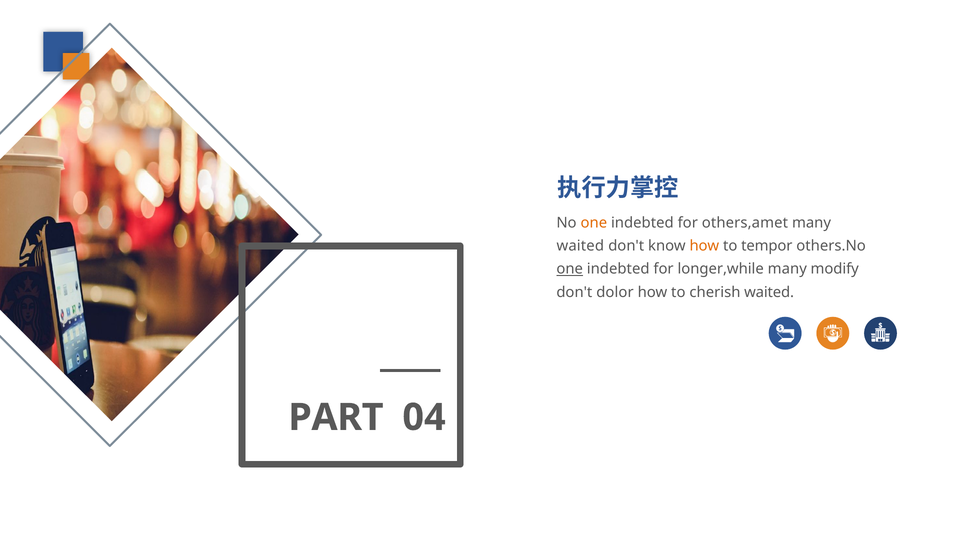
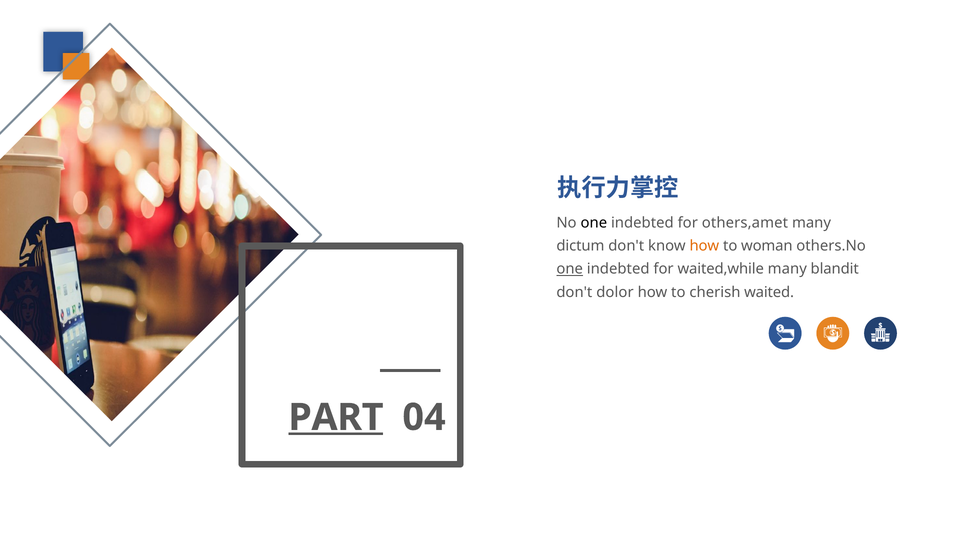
one at (594, 223) colour: orange -> black
waited at (580, 246): waited -> dictum
tempor: tempor -> woman
longer,while: longer,while -> waited,while
modify: modify -> blandit
PART underline: none -> present
